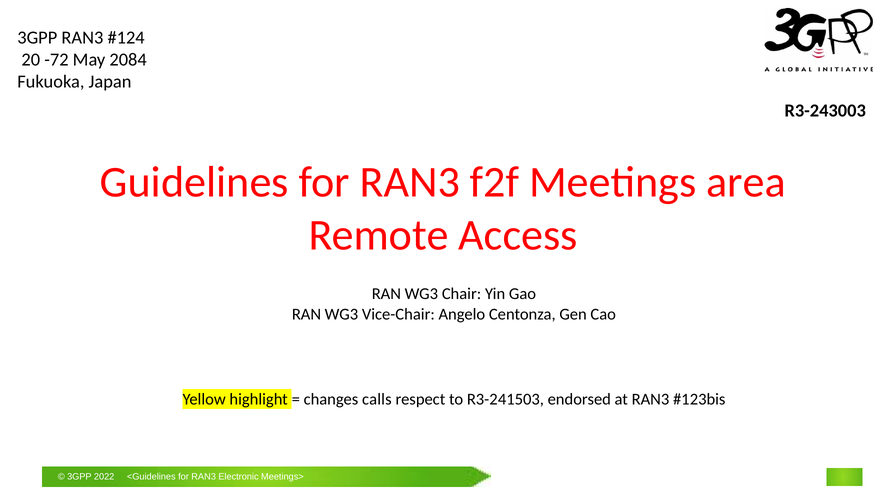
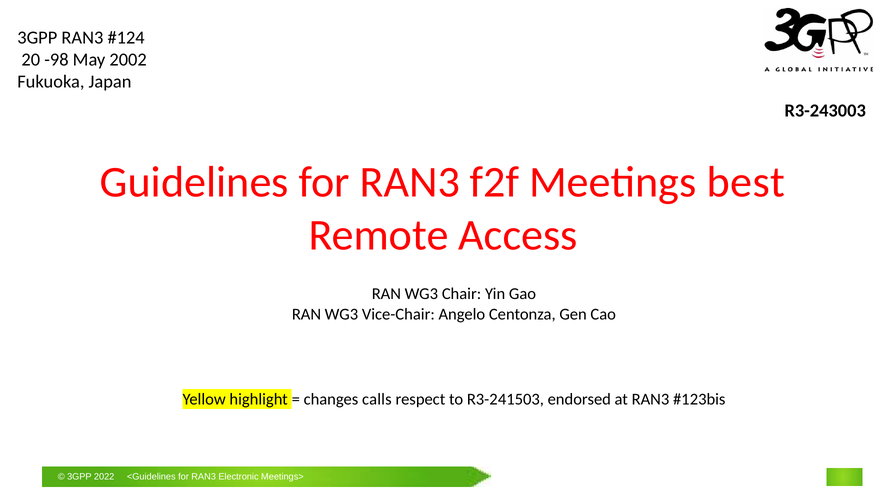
-72: -72 -> -98
2084: 2084 -> 2002
area: area -> best
